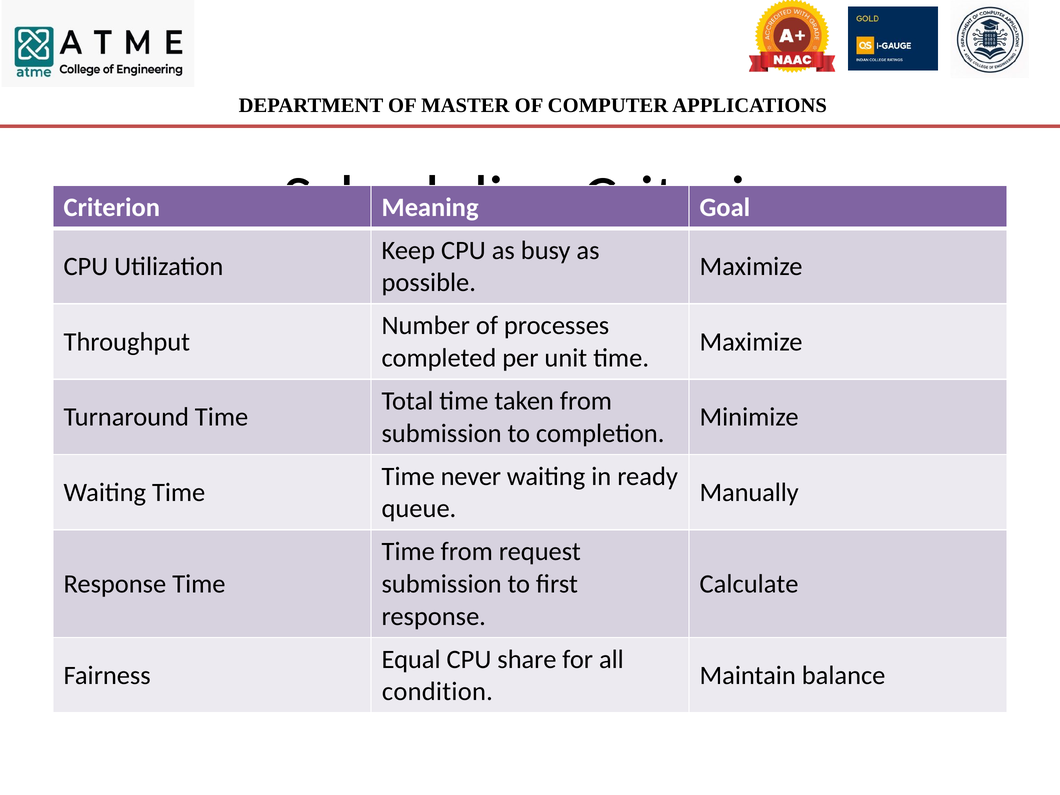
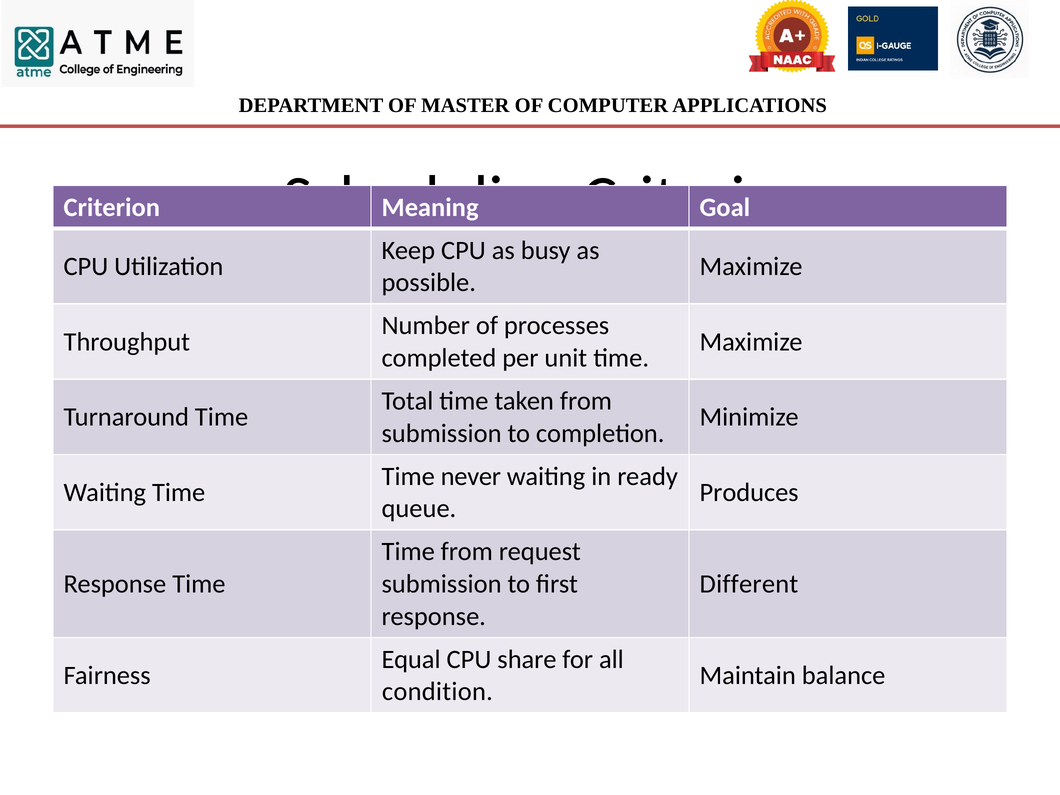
Manually: Manually -> Produces
Calculate: Calculate -> Different
